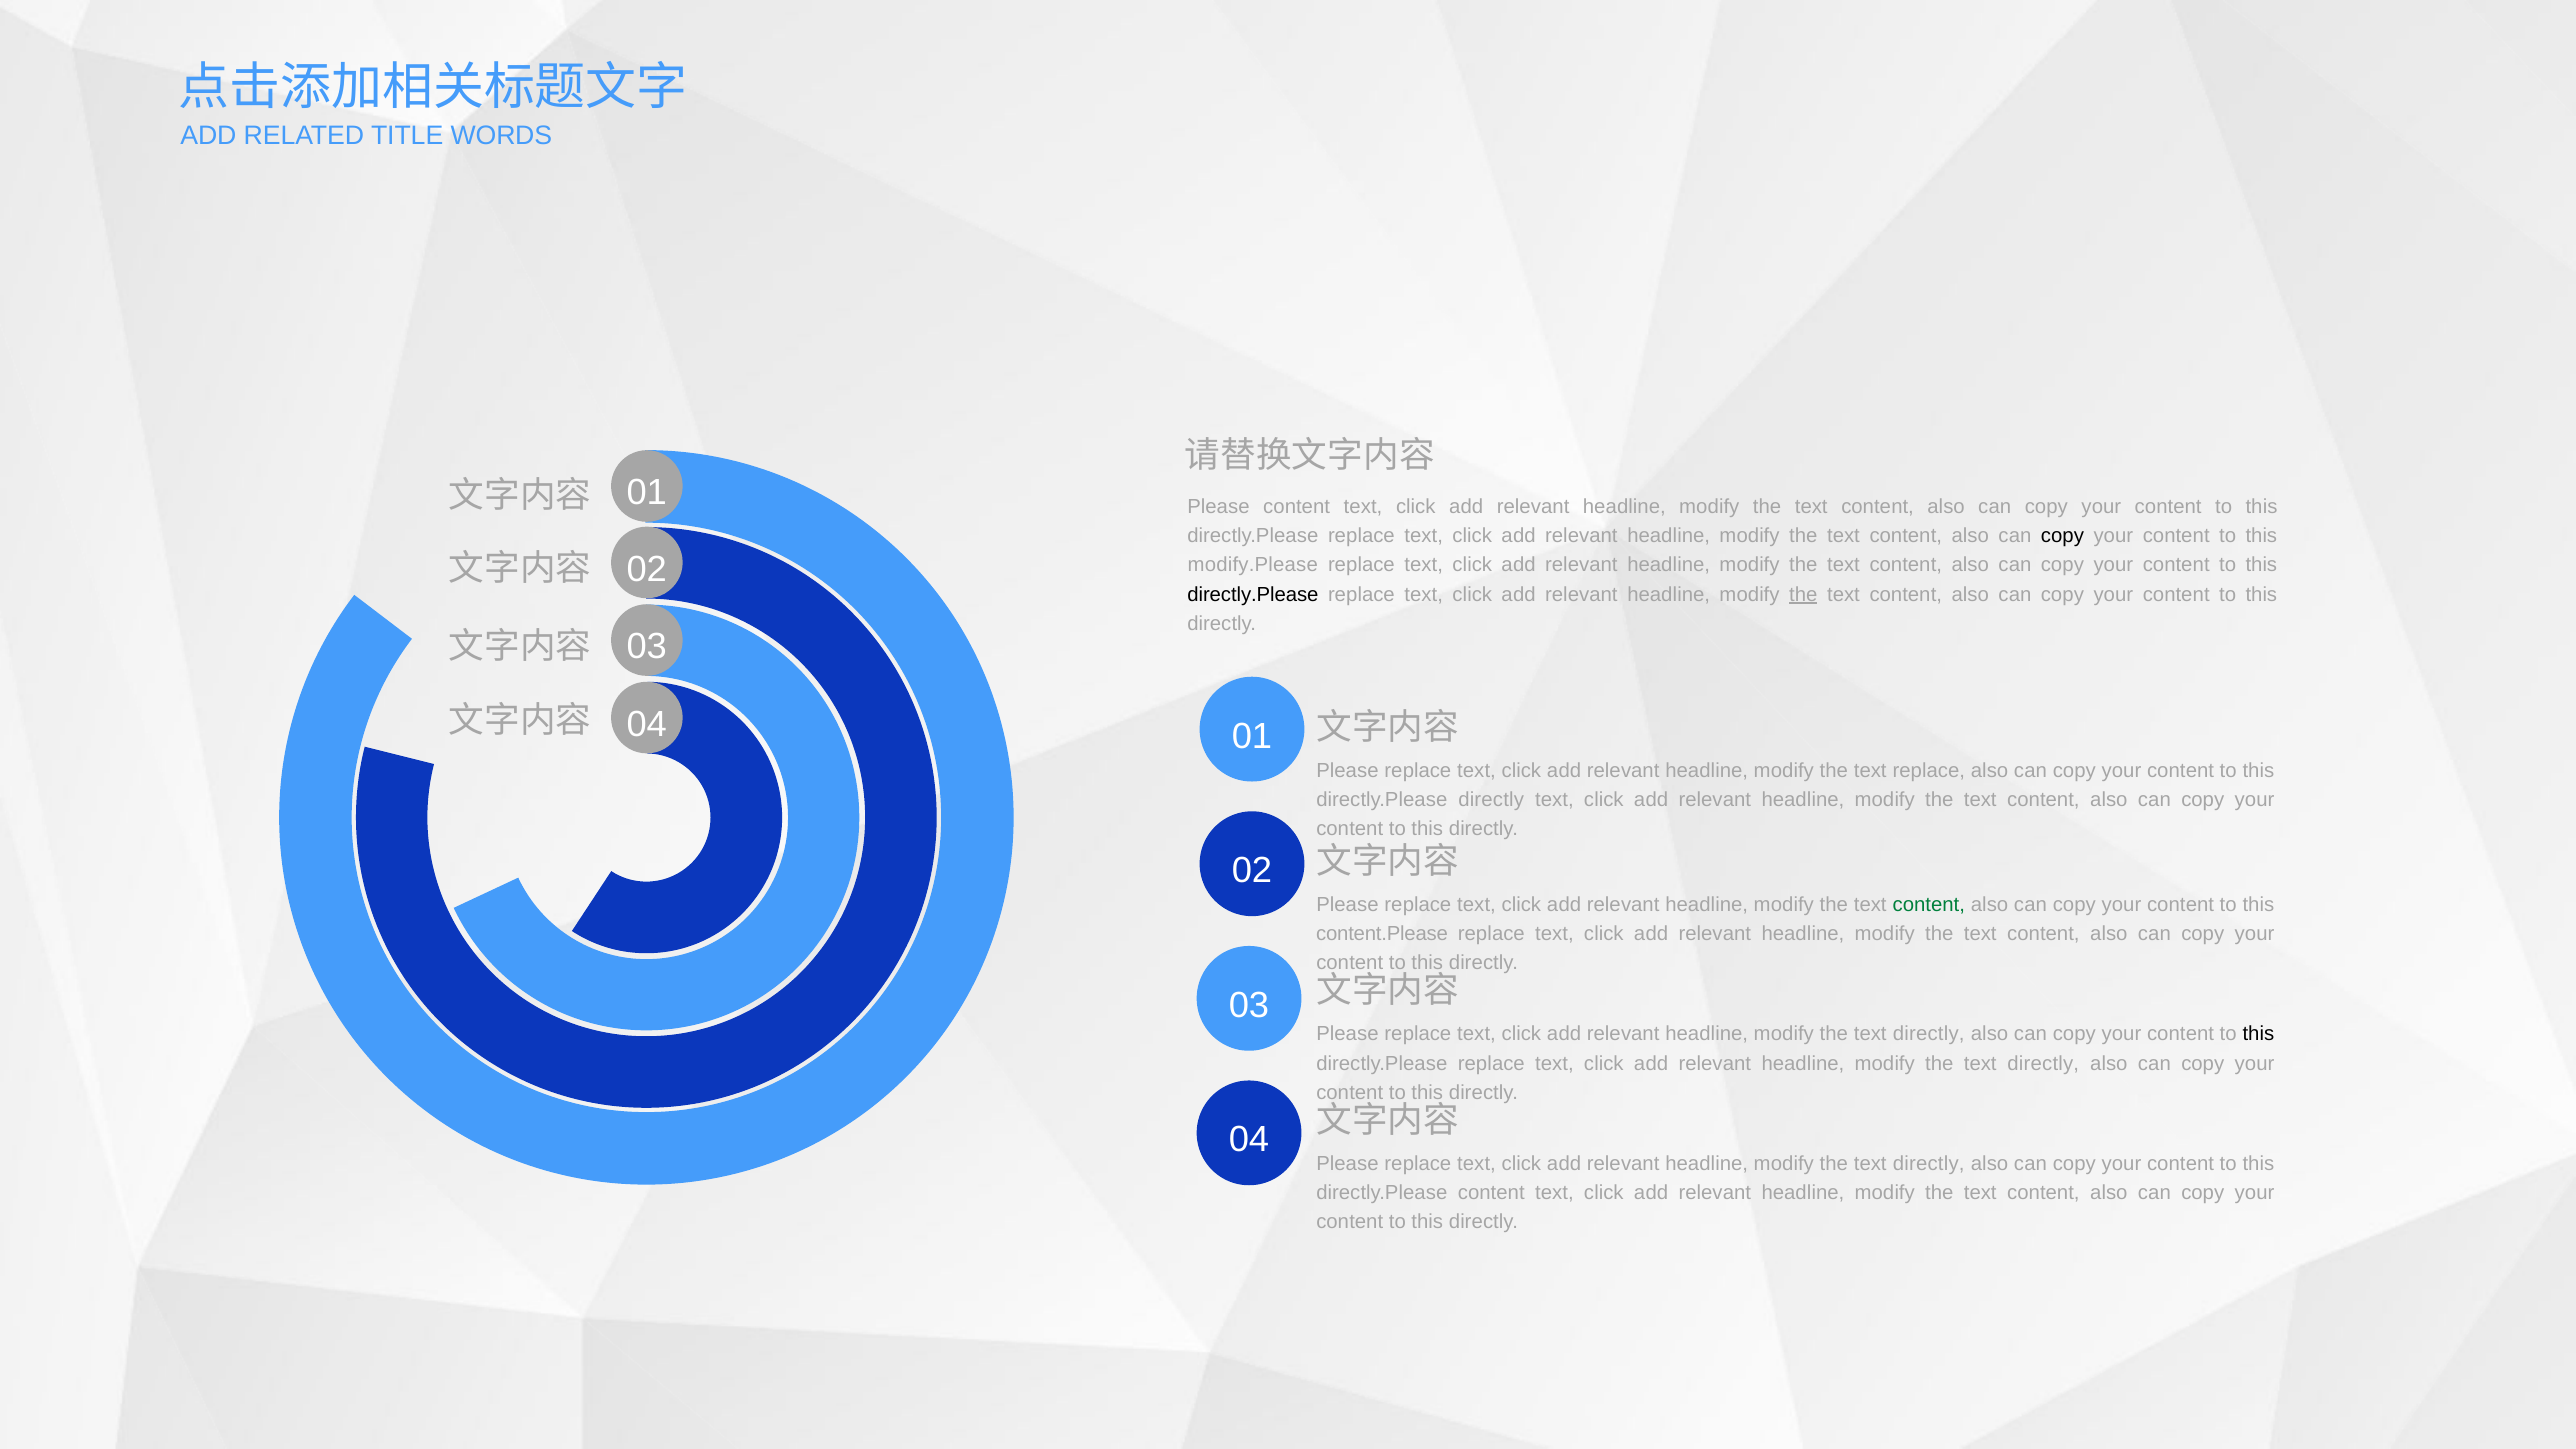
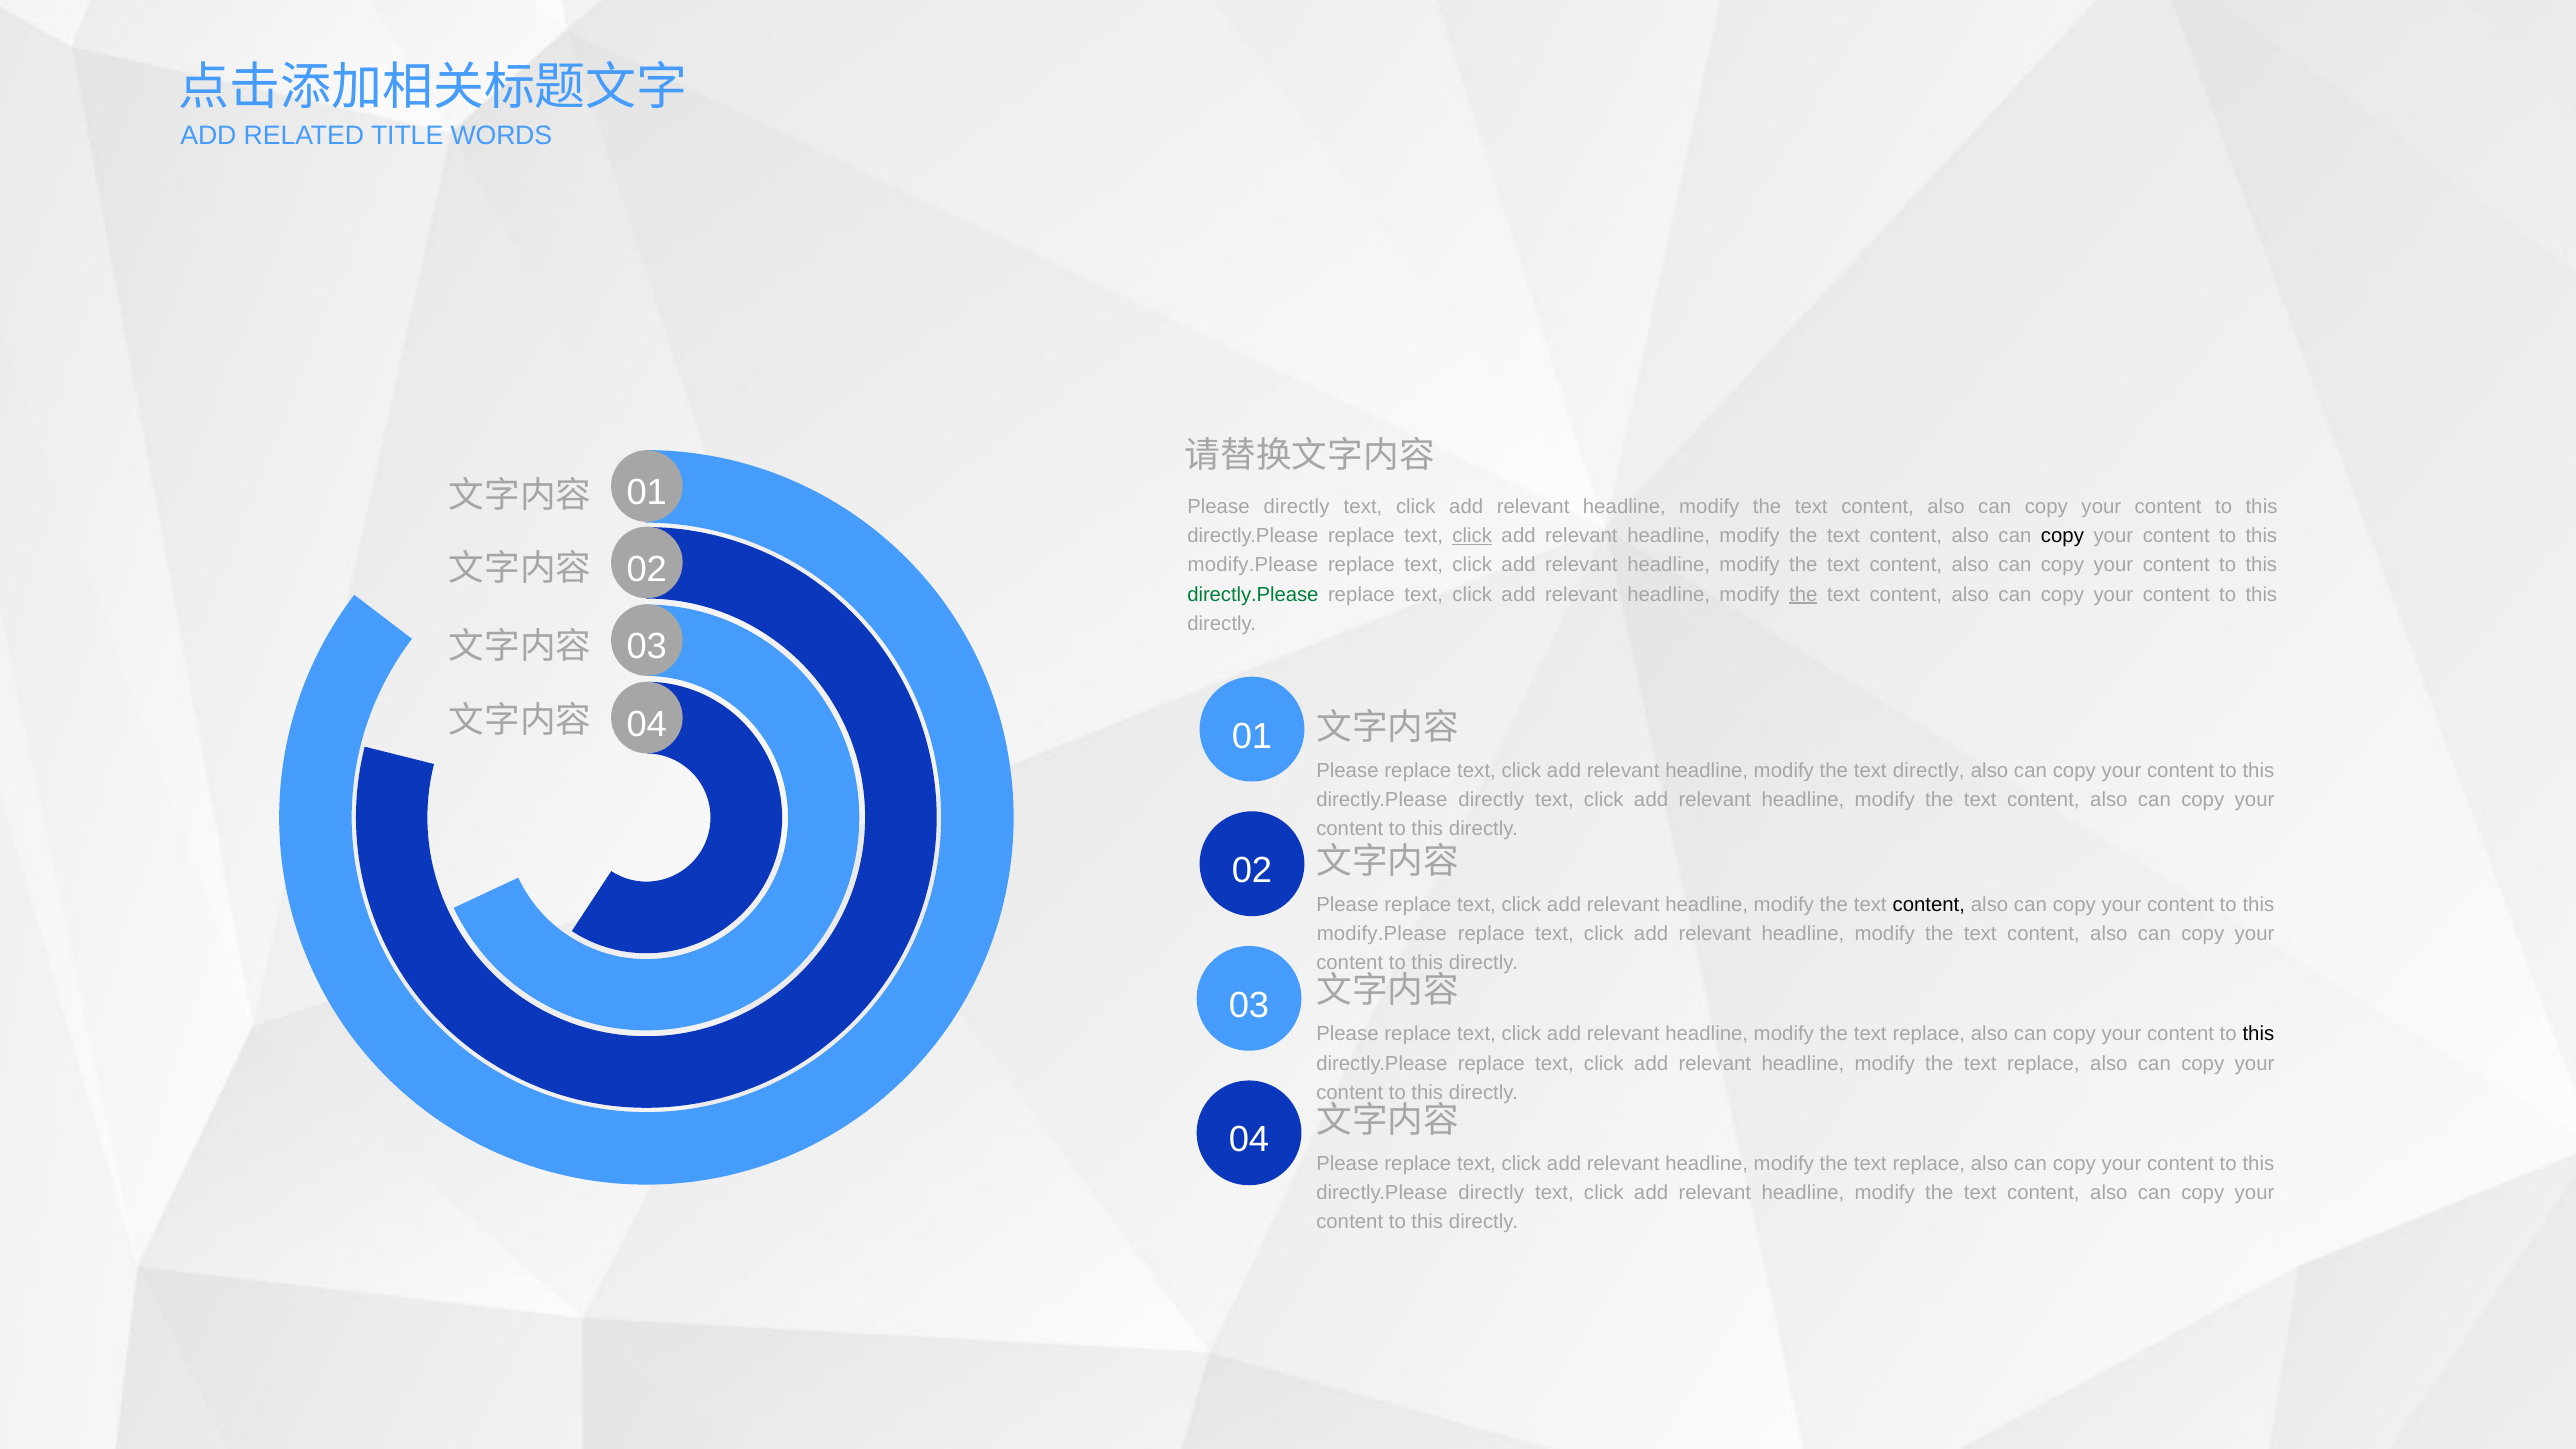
Please content: content -> directly
click at (1472, 536) underline: none -> present
directly.Please at (1253, 594) colour: black -> green
text replace: replace -> directly
content at (1929, 905) colour: green -> black
content.Please at (1382, 934): content.Please -> modify.Please
directly at (1929, 1034): directly -> replace
directly at (2043, 1063): directly -> replace
directly at (1929, 1164): directly -> replace
content at (1491, 1193): content -> directly
